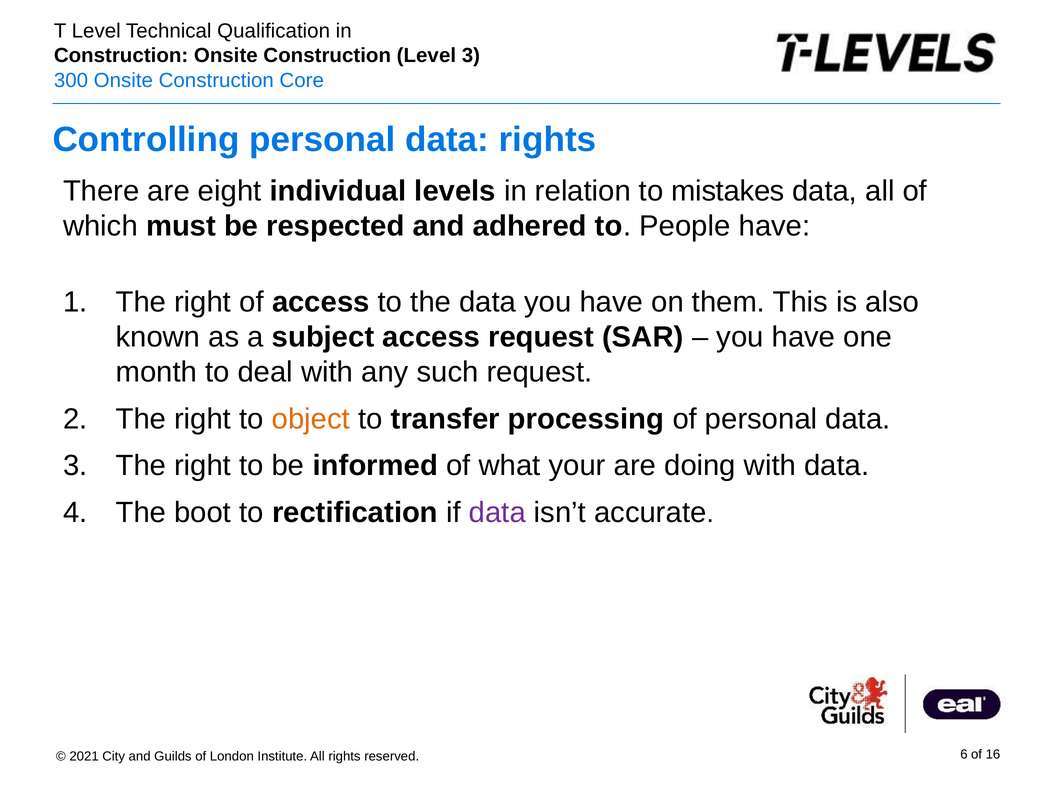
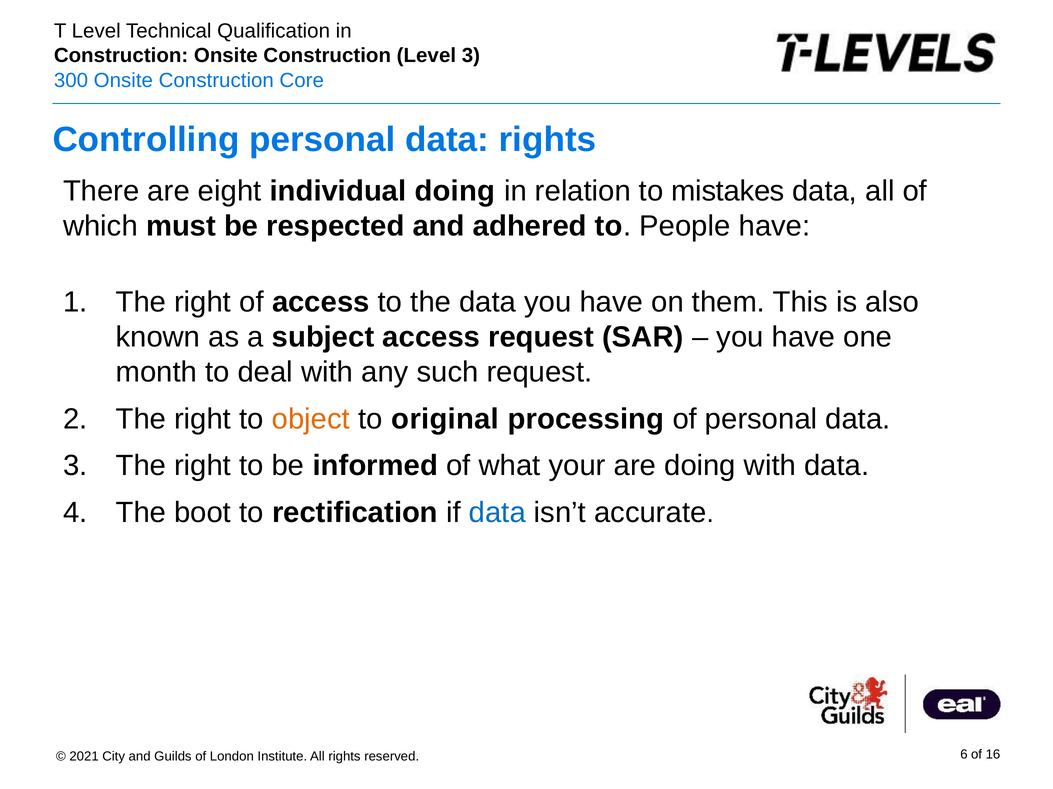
individual levels: levels -> doing
transfer: transfer -> original
data at (497, 513) colour: purple -> blue
